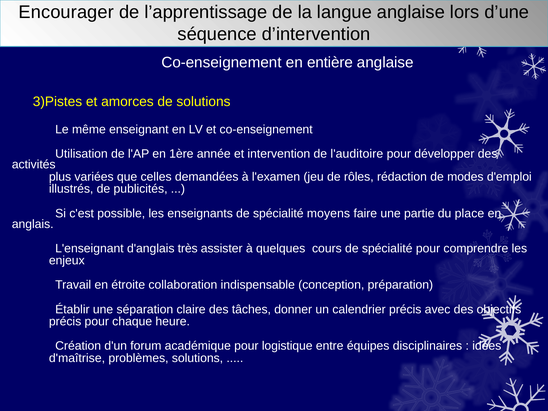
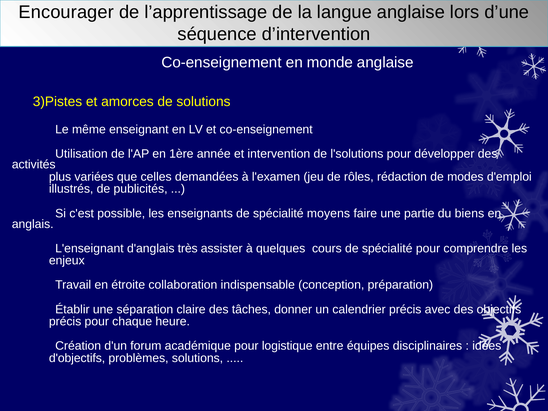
entière: entière -> monde
l'auditoire: l'auditoire -> l'solutions
place: place -> biens
d'maîtrise: d'maîtrise -> d'objectifs
